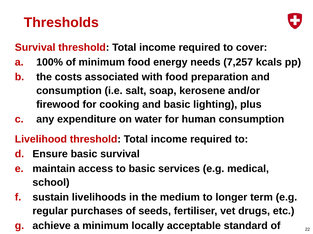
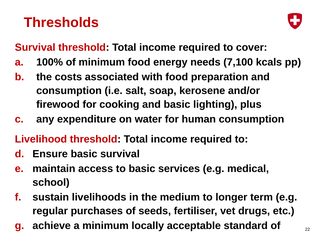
7,257: 7,257 -> 7,100
